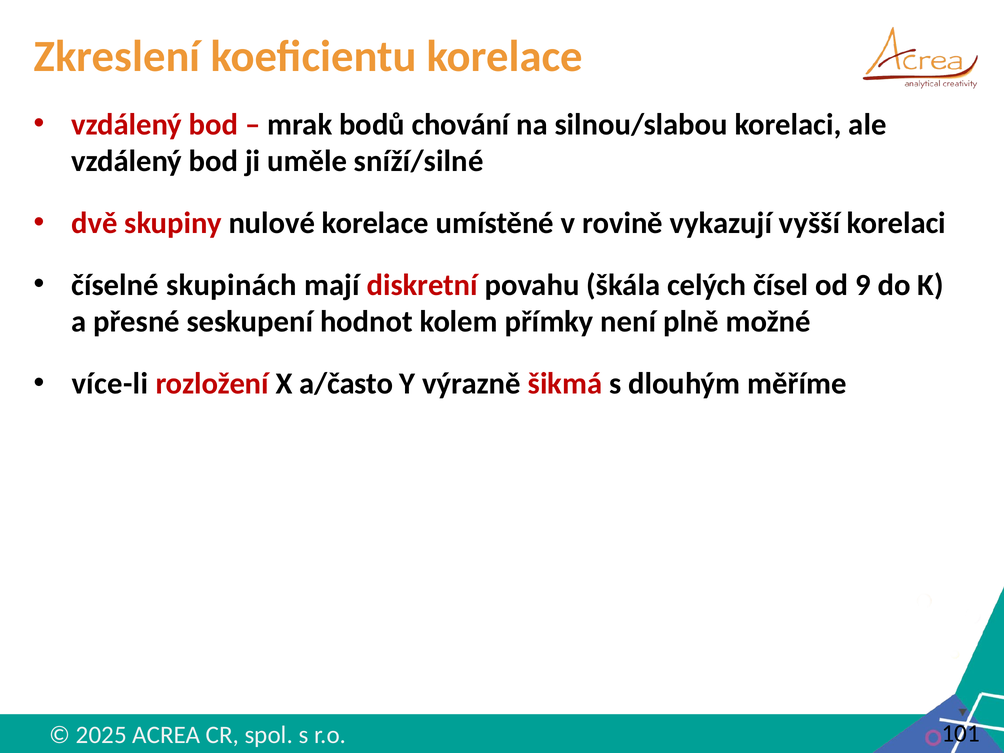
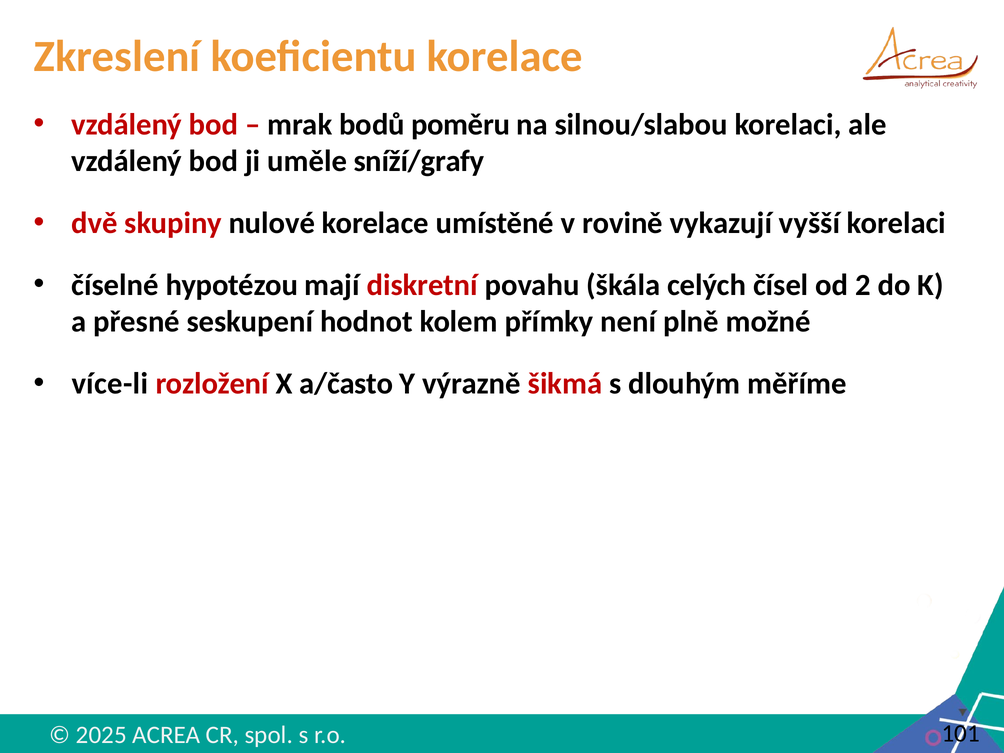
chování: chování -> poměru
sníží/silné: sníží/silné -> sníží/grafy
skupinách: skupinách -> hypotézou
9: 9 -> 2
